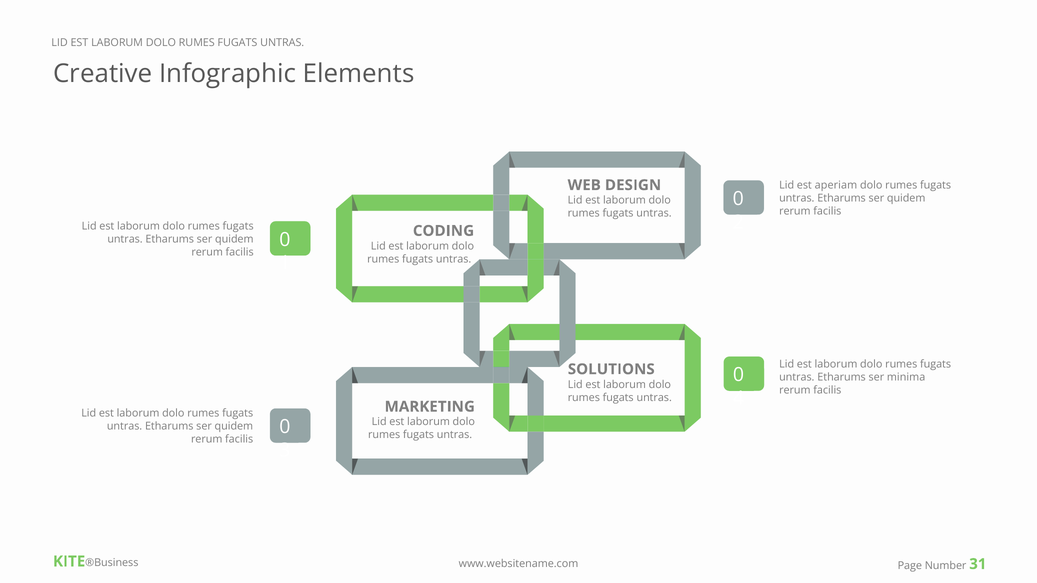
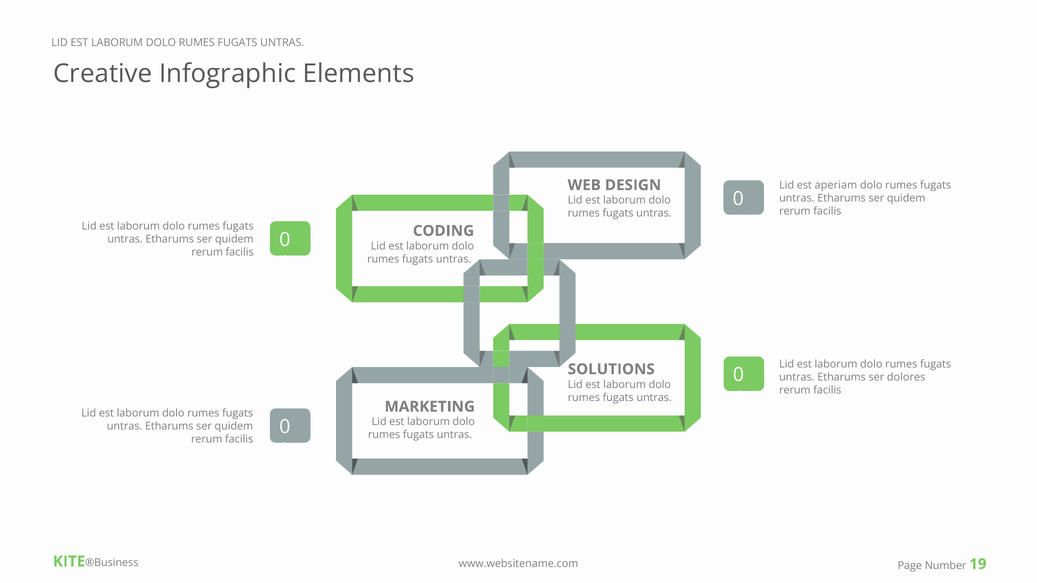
minima: minima -> dolores
31: 31 -> 19
